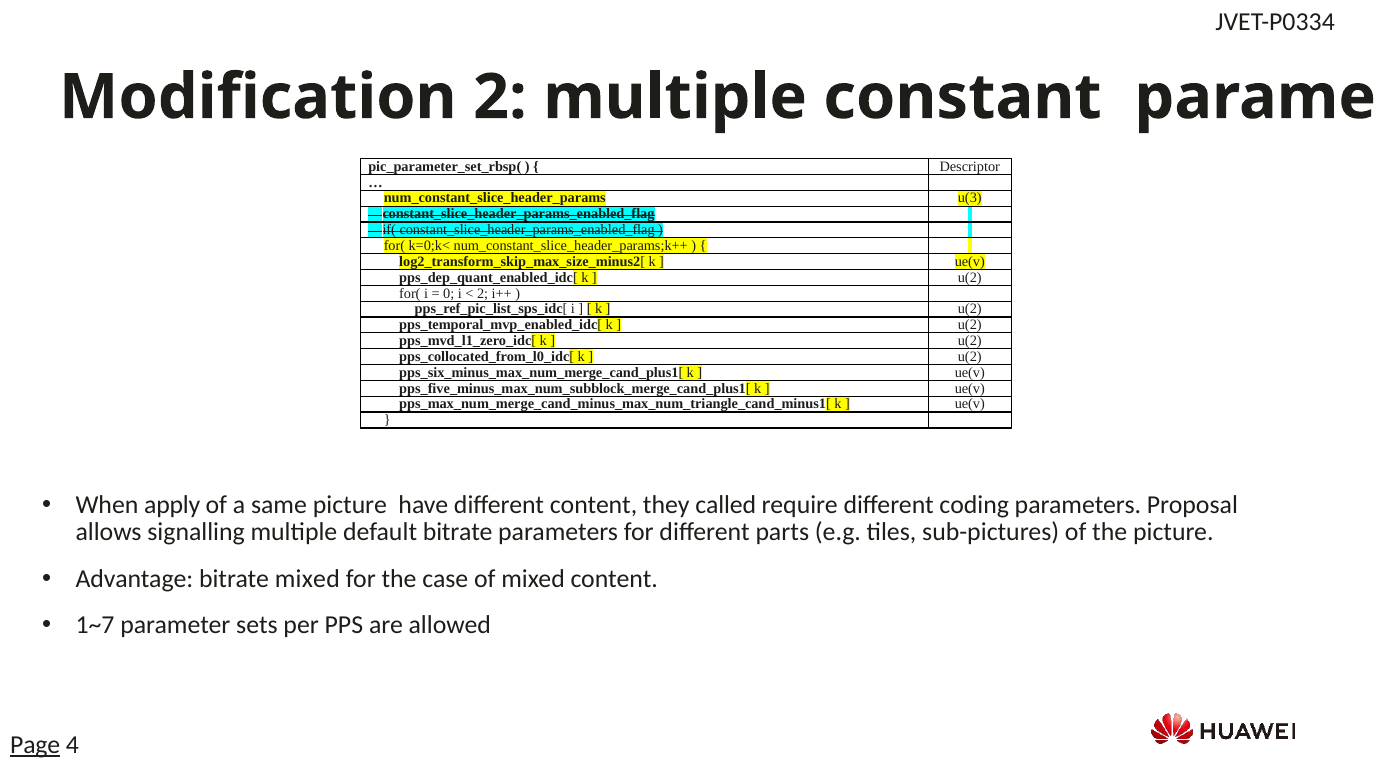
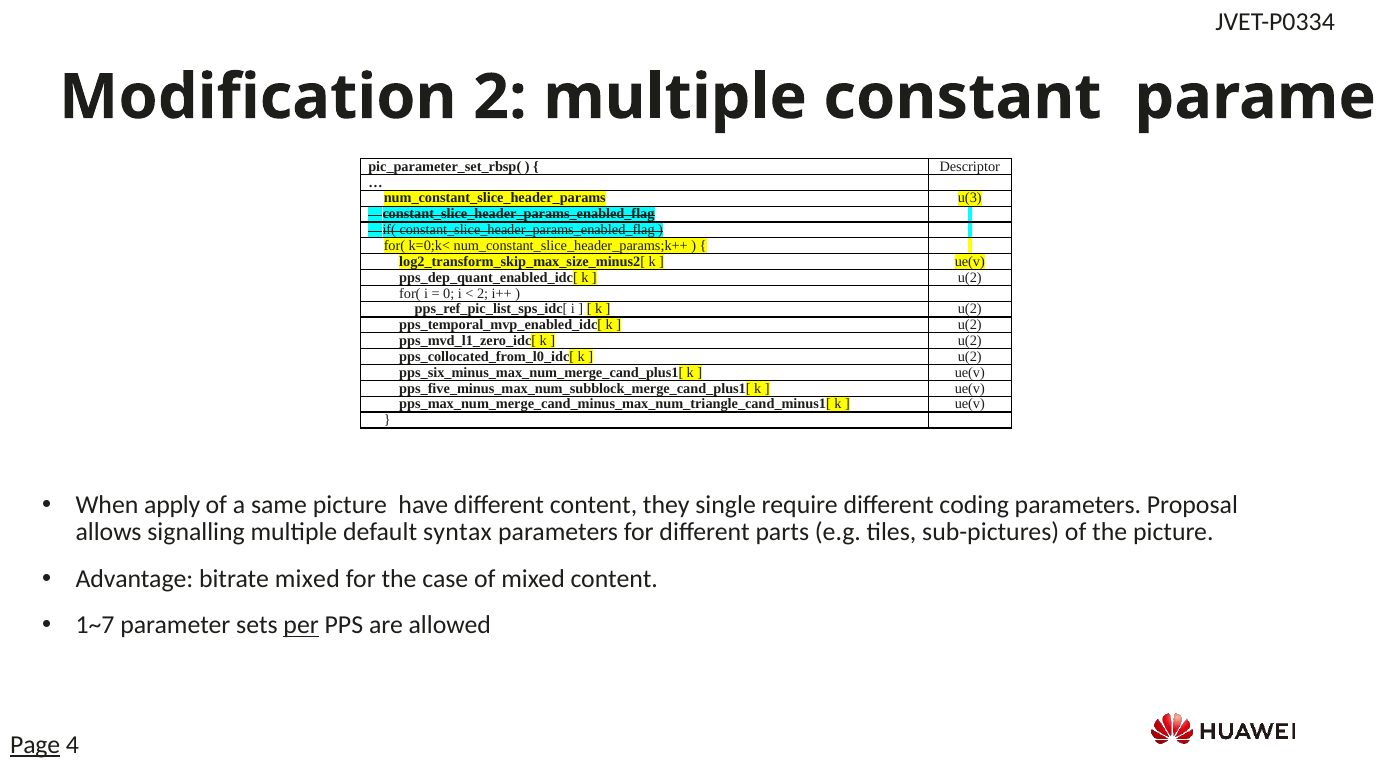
called: called -> single
default bitrate: bitrate -> syntax
per underline: none -> present
